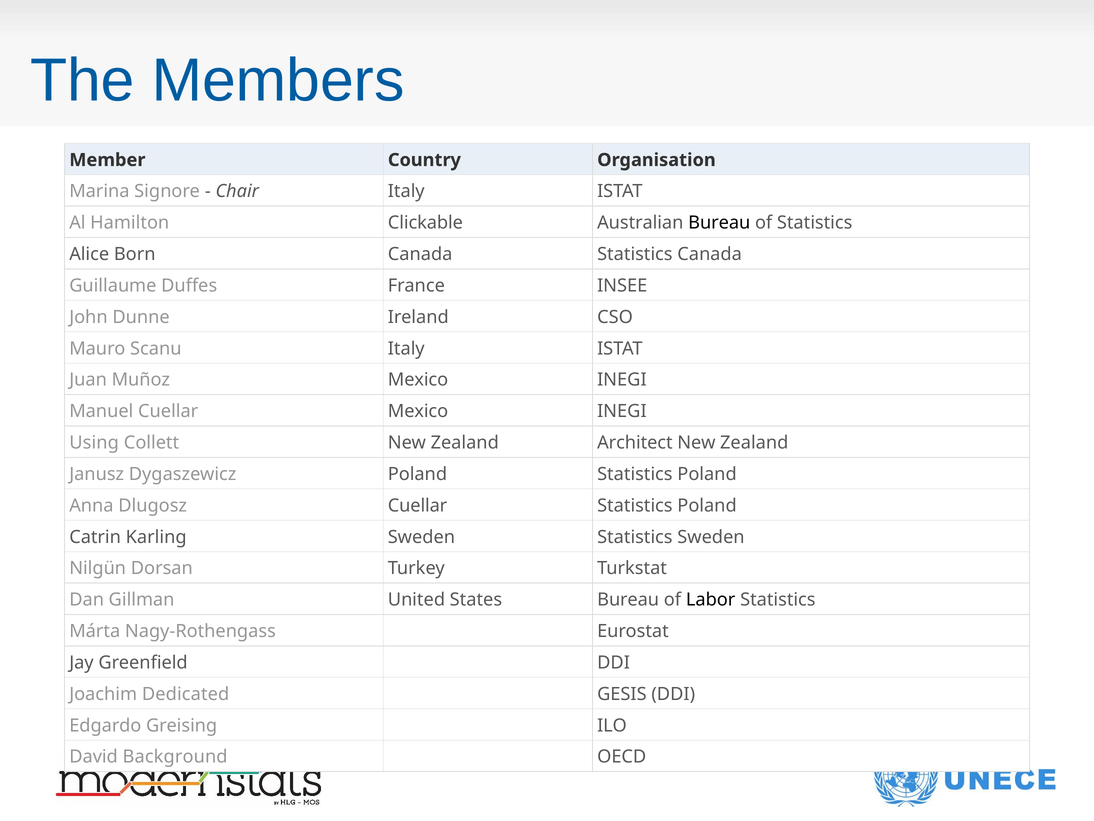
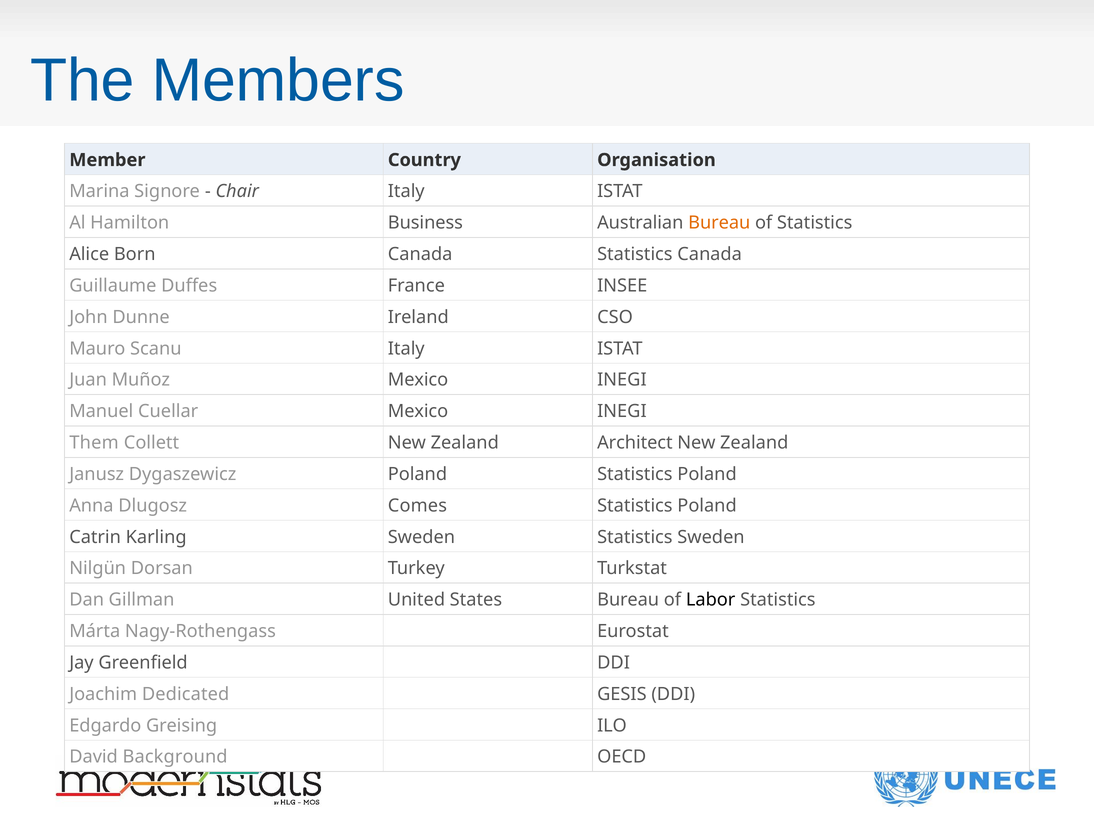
Clickable: Clickable -> Business
Bureau at (719, 223) colour: black -> orange
Using: Using -> Them
Dlugosz Cuellar: Cuellar -> Comes
